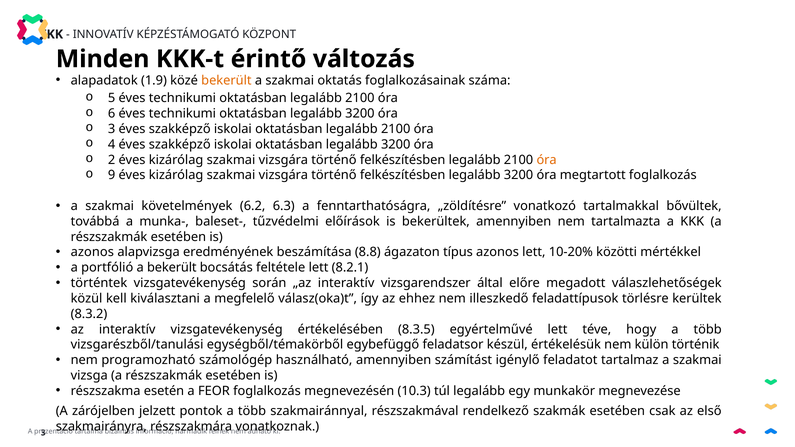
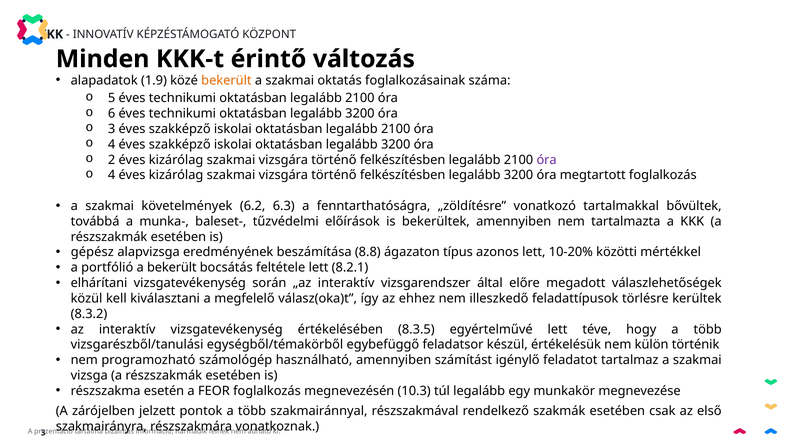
óra at (547, 160) colour: orange -> purple
9 at (112, 175): 9 -> 4
azonos at (92, 252): azonos -> gépész
történtek: történtek -> elhárítani
